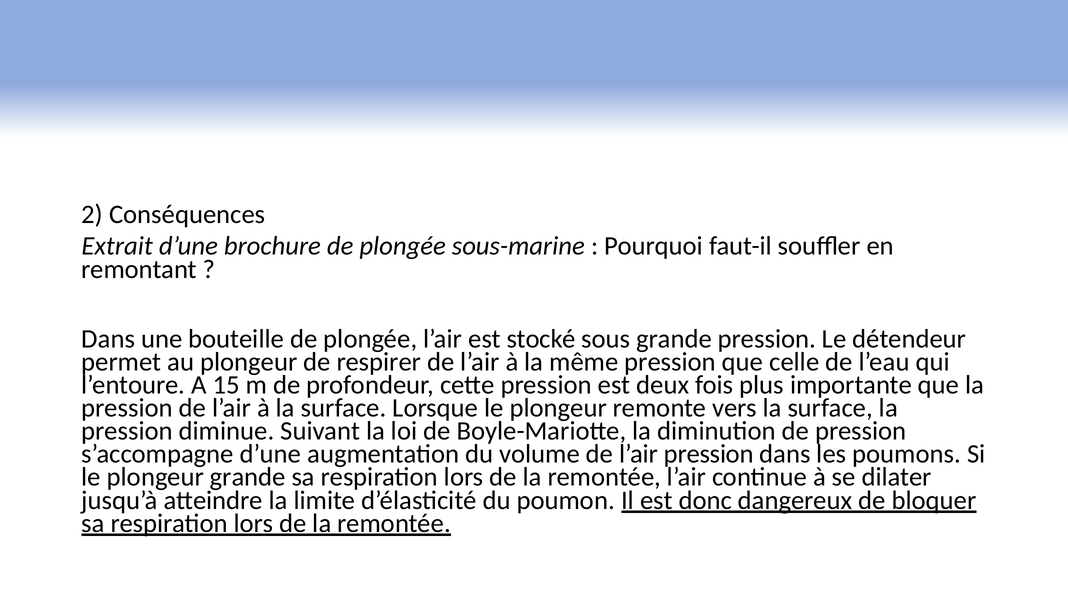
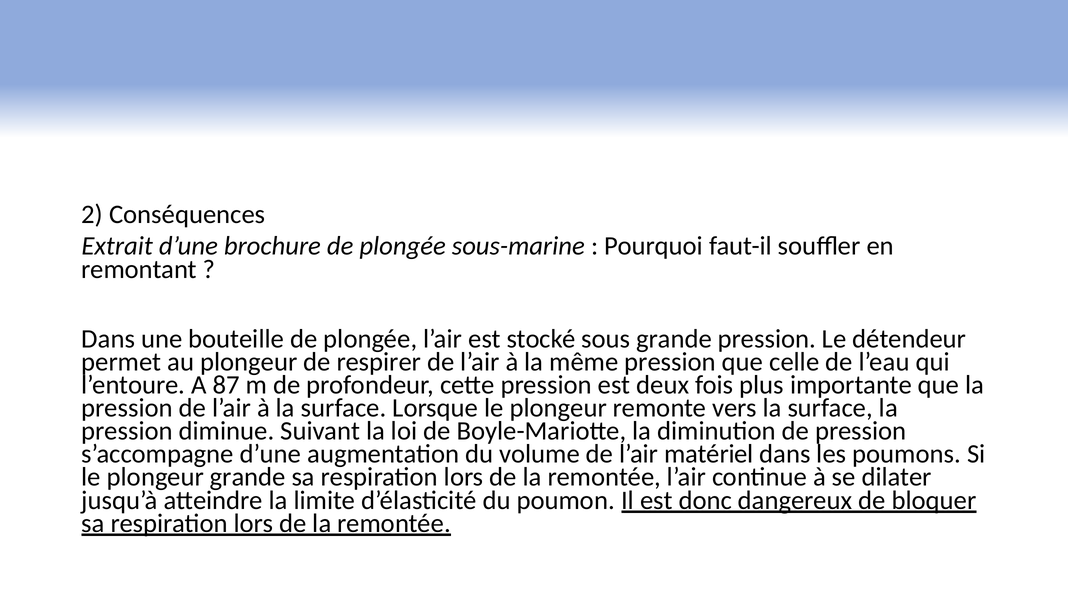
15: 15 -> 87
l’air pression: pression -> matériel
